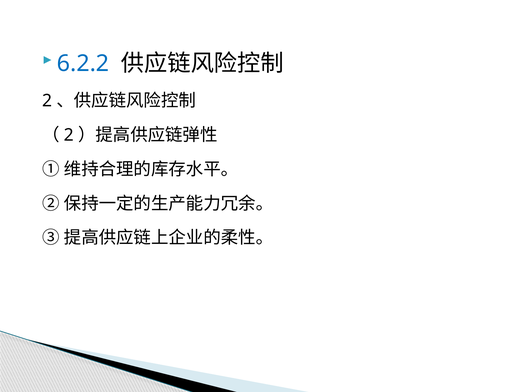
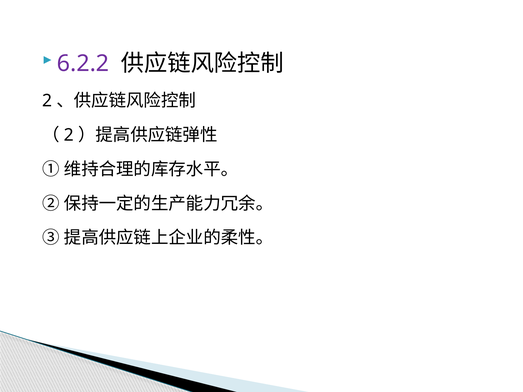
6.2.2 colour: blue -> purple
